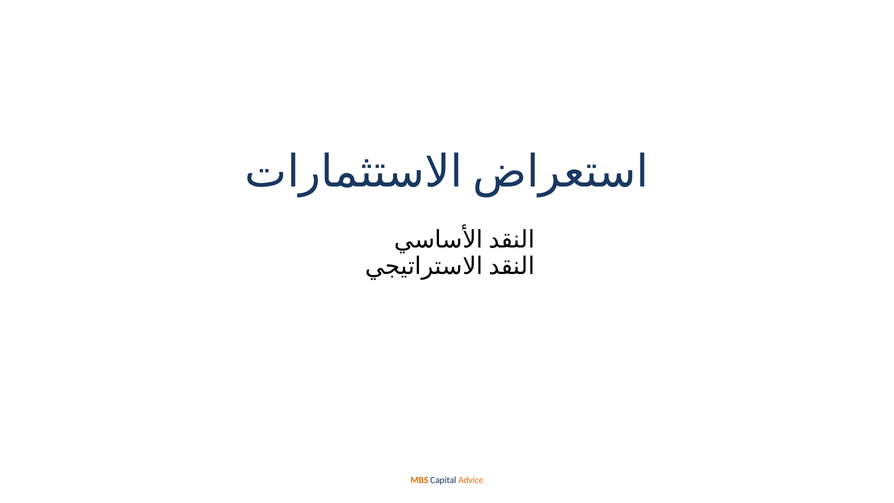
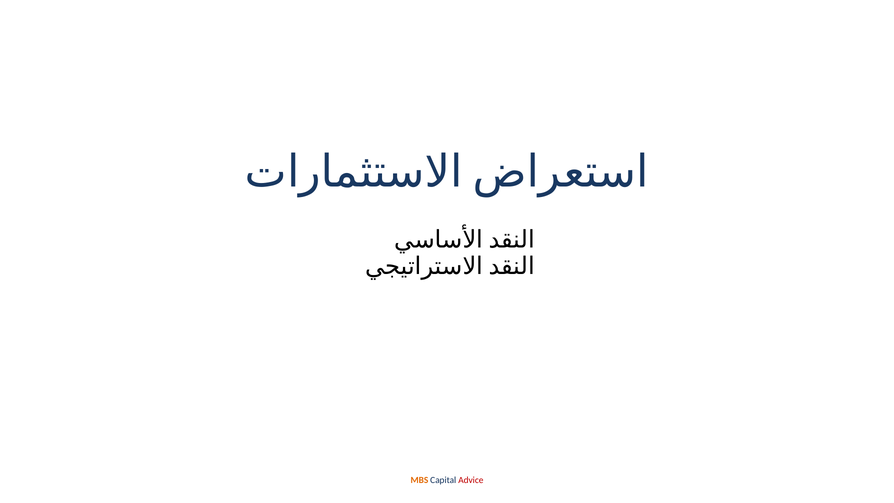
Advice colour: orange -> red
